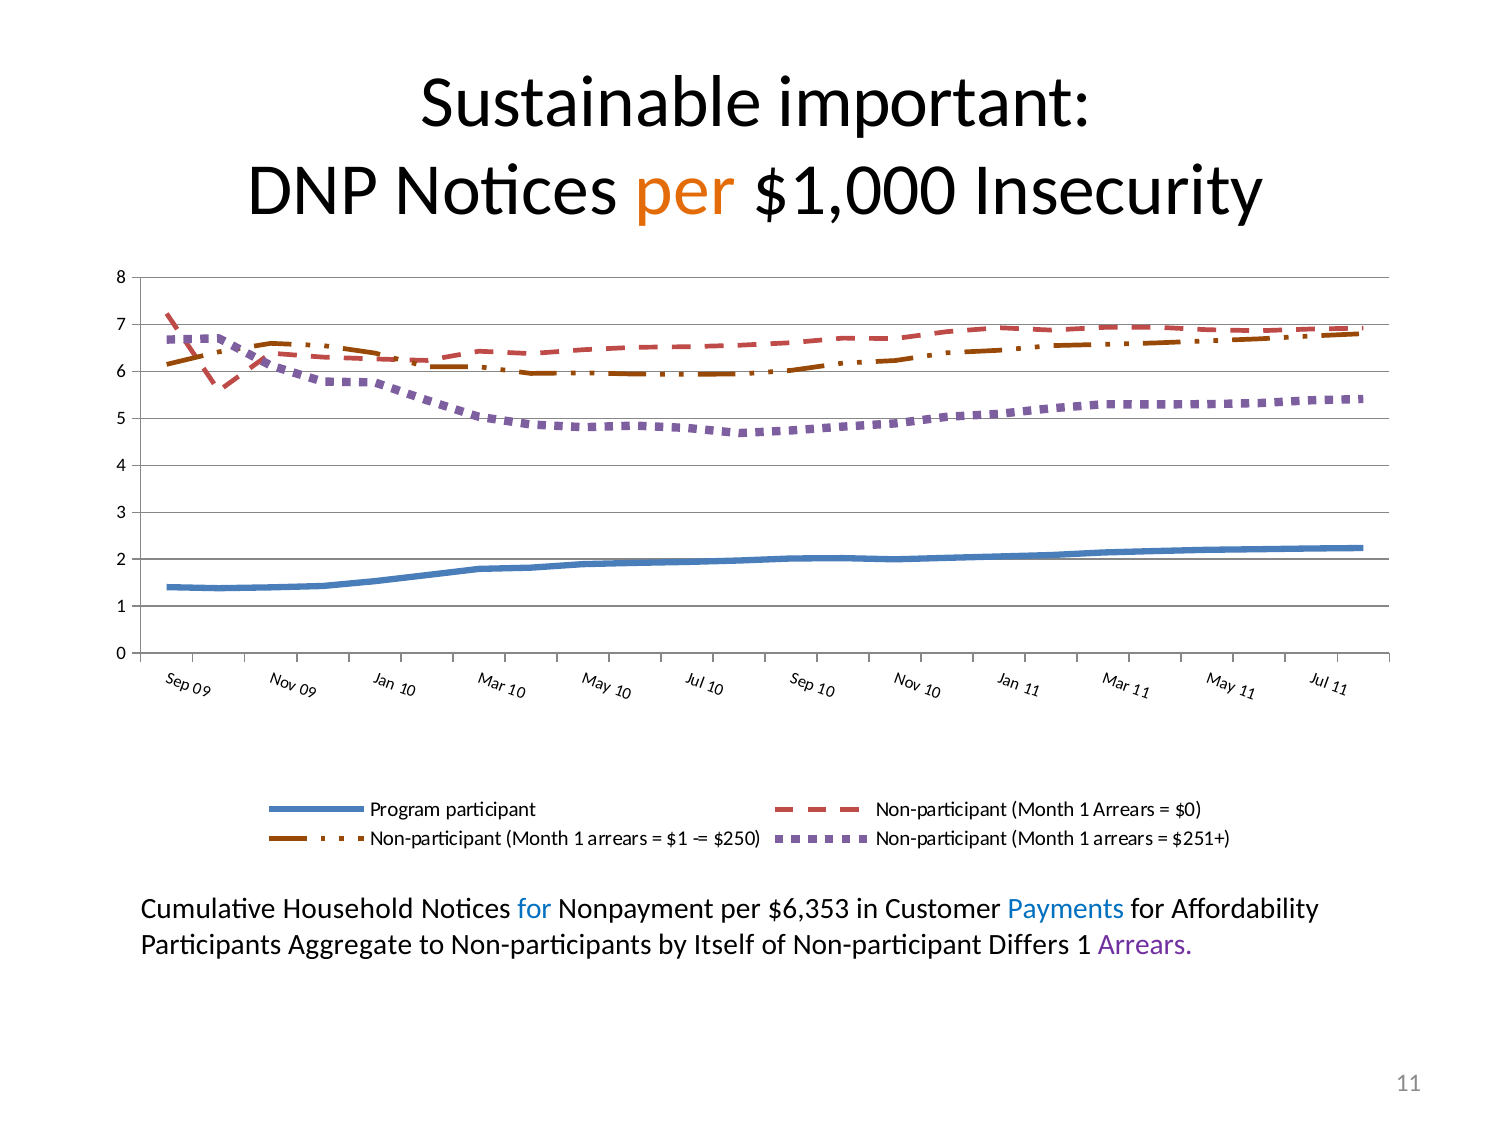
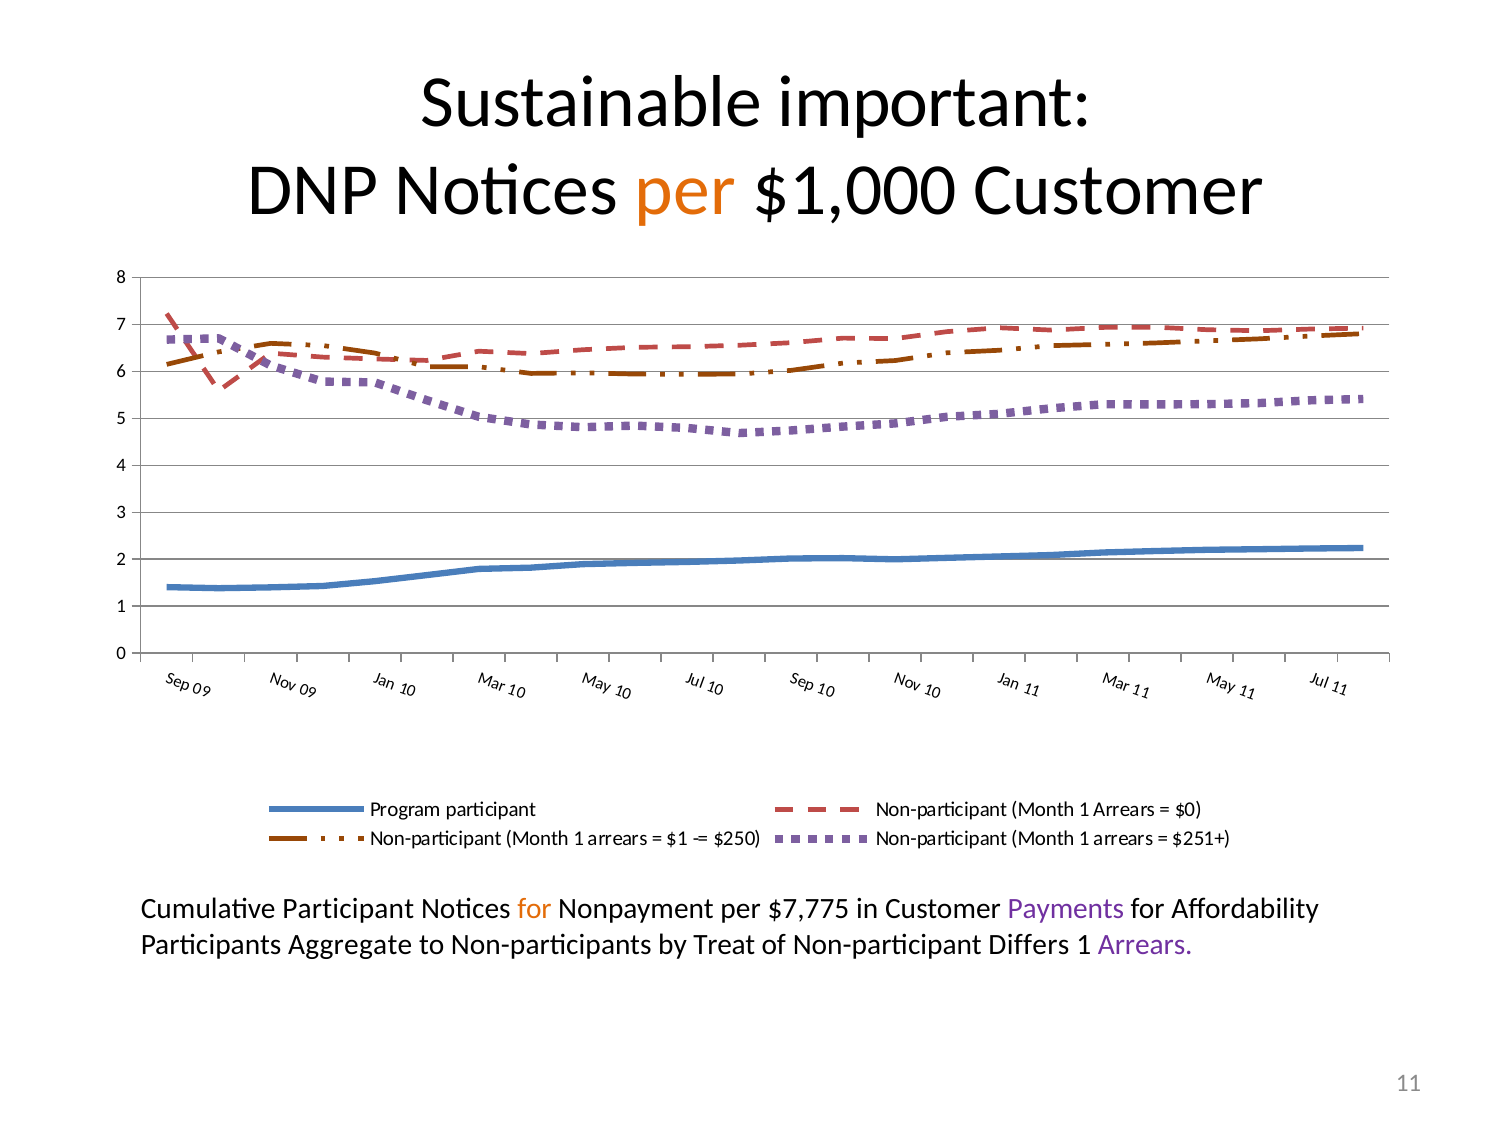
$1,000 Insecurity: Insecurity -> Customer
Cumulative Household: Household -> Participant
for at (534, 909) colour: blue -> orange
$6,353: $6,353 -> $7,775
Payments colour: blue -> purple
Itself: Itself -> Treat
